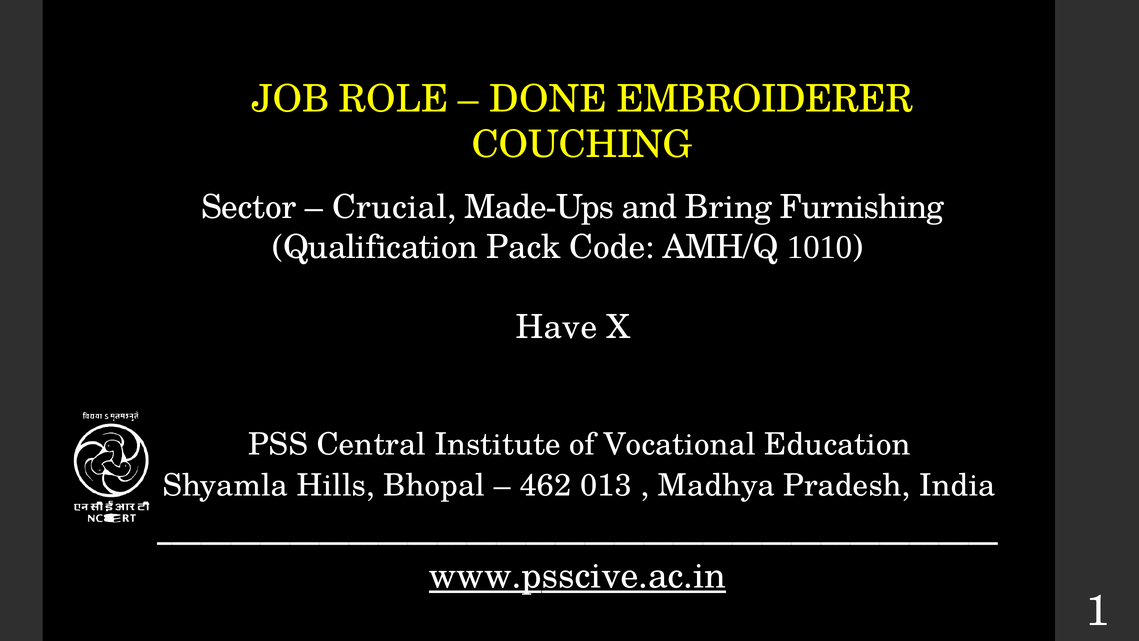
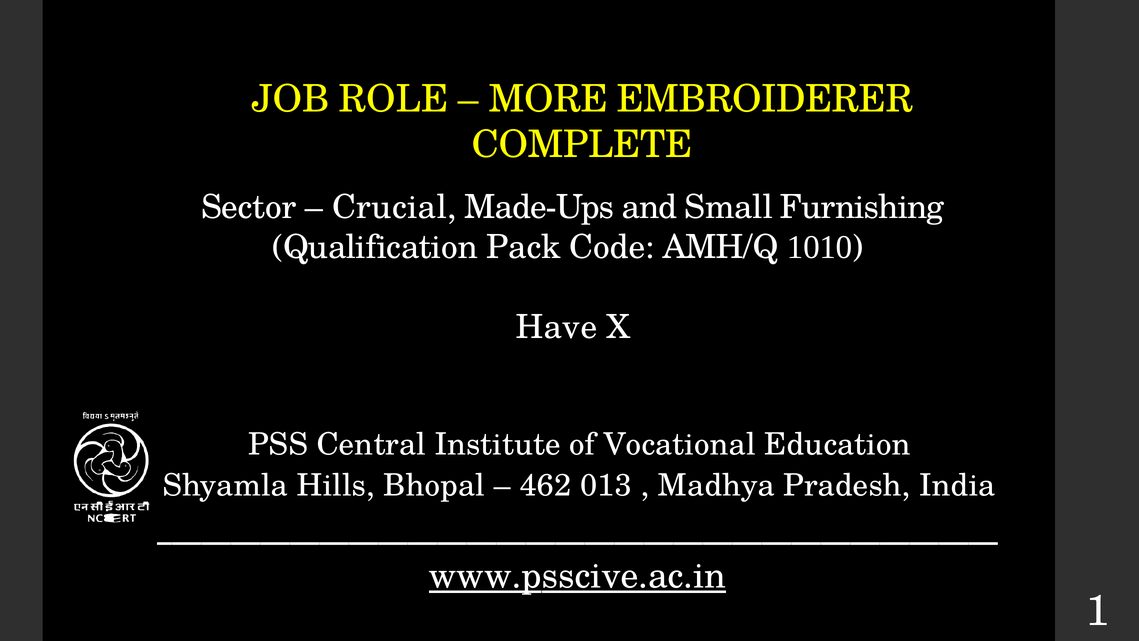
DONE: DONE -> MORE
COUCHING: COUCHING -> COMPLETE
Bring: Bring -> Small
